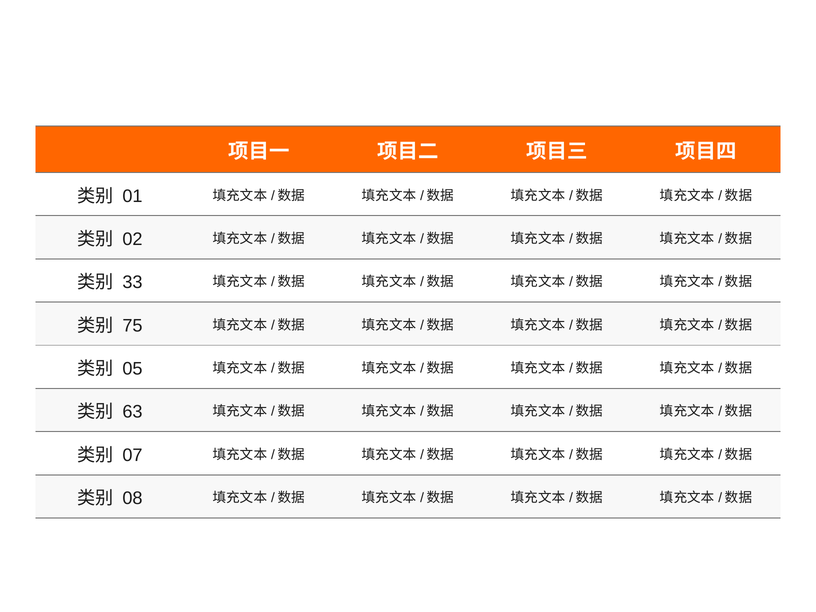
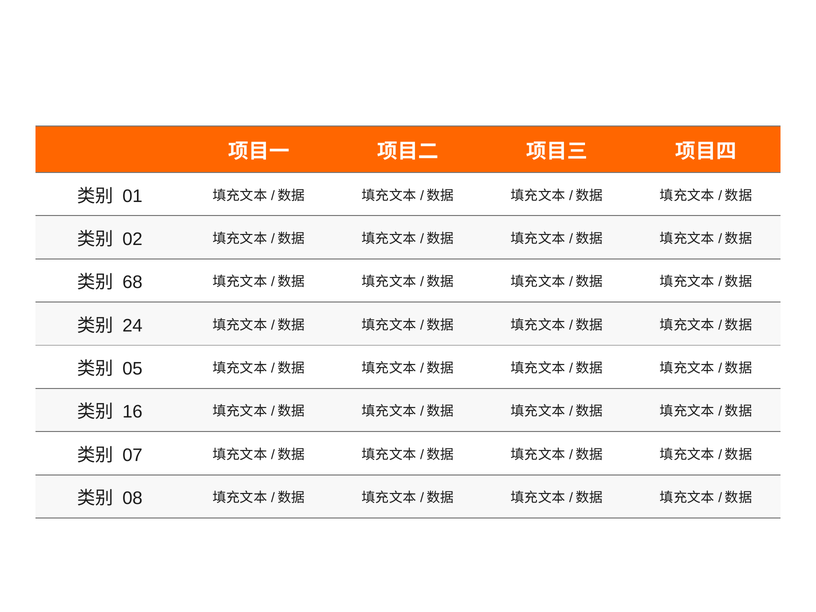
33: 33 -> 68
75: 75 -> 24
63: 63 -> 16
